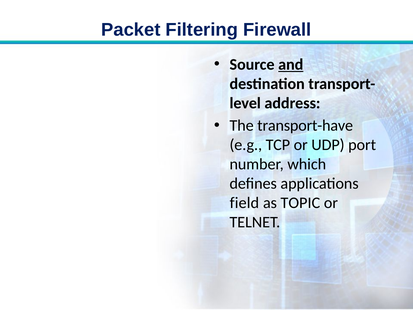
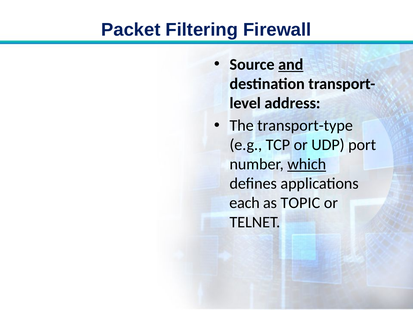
transport-have: transport-have -> transport-type
which underline: none -> present
field: field -> each
